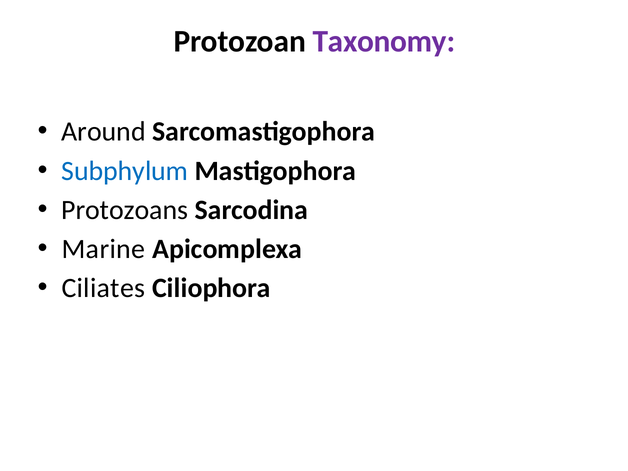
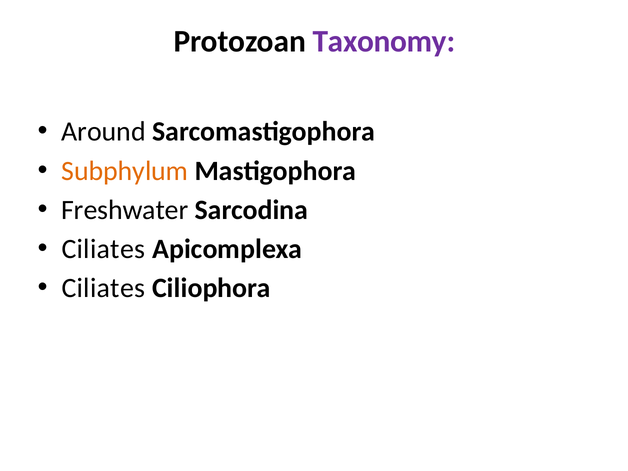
Subphylum colour: blue -> orange
Protozoans: Protozoans -> Freshwater
Marine at (103, 249): Marine -> Ciliates
